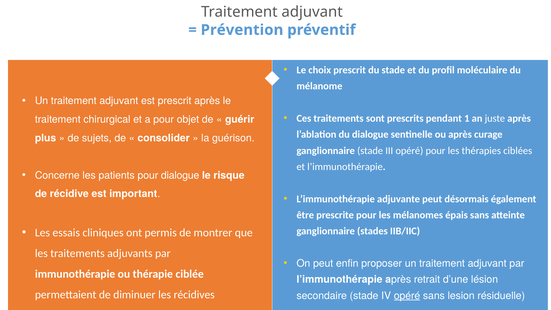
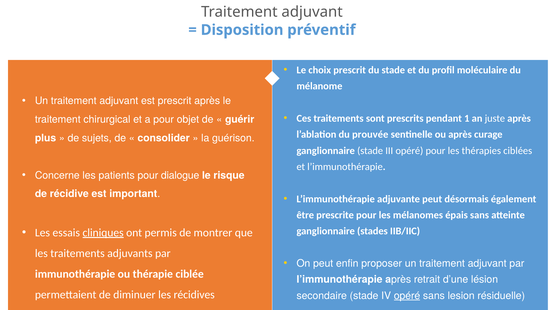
Prévention: Prévention -> Disposition
du dialogue: dialogue -> prouvée
cliniques underline: none -> present
